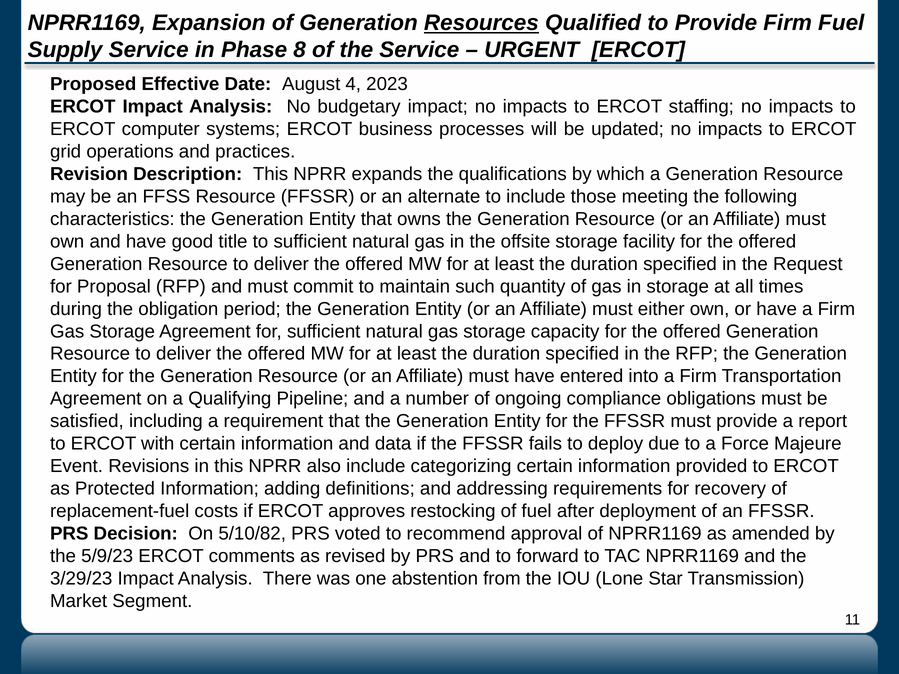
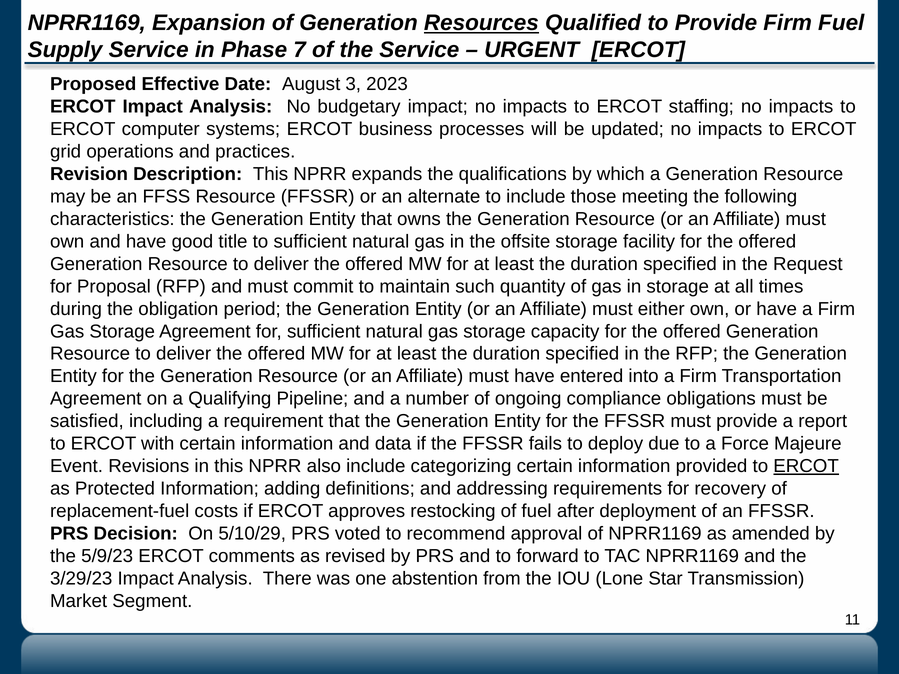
8: 8 -> 7
4: 4 -> 3
ERCOT at (806, 466) underline: none -> present
5/10/82: 5/10/82 -> 5/10/29
